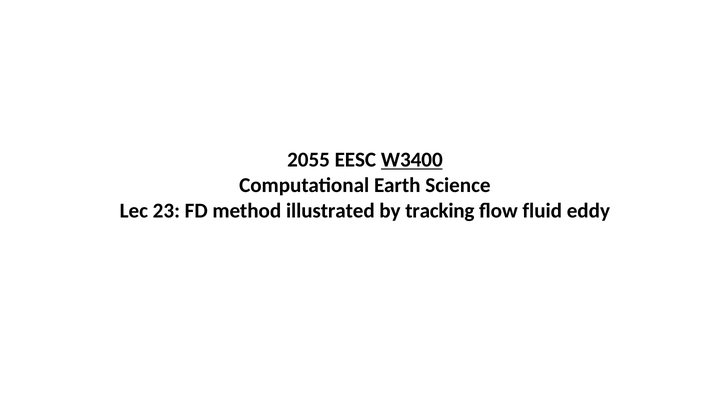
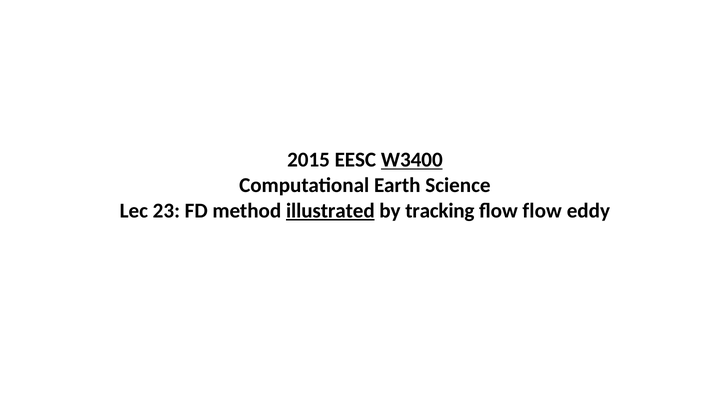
2055: 2055 -> 2015
illustrated underline: none -> present
flow fluid: fluid -> flow
